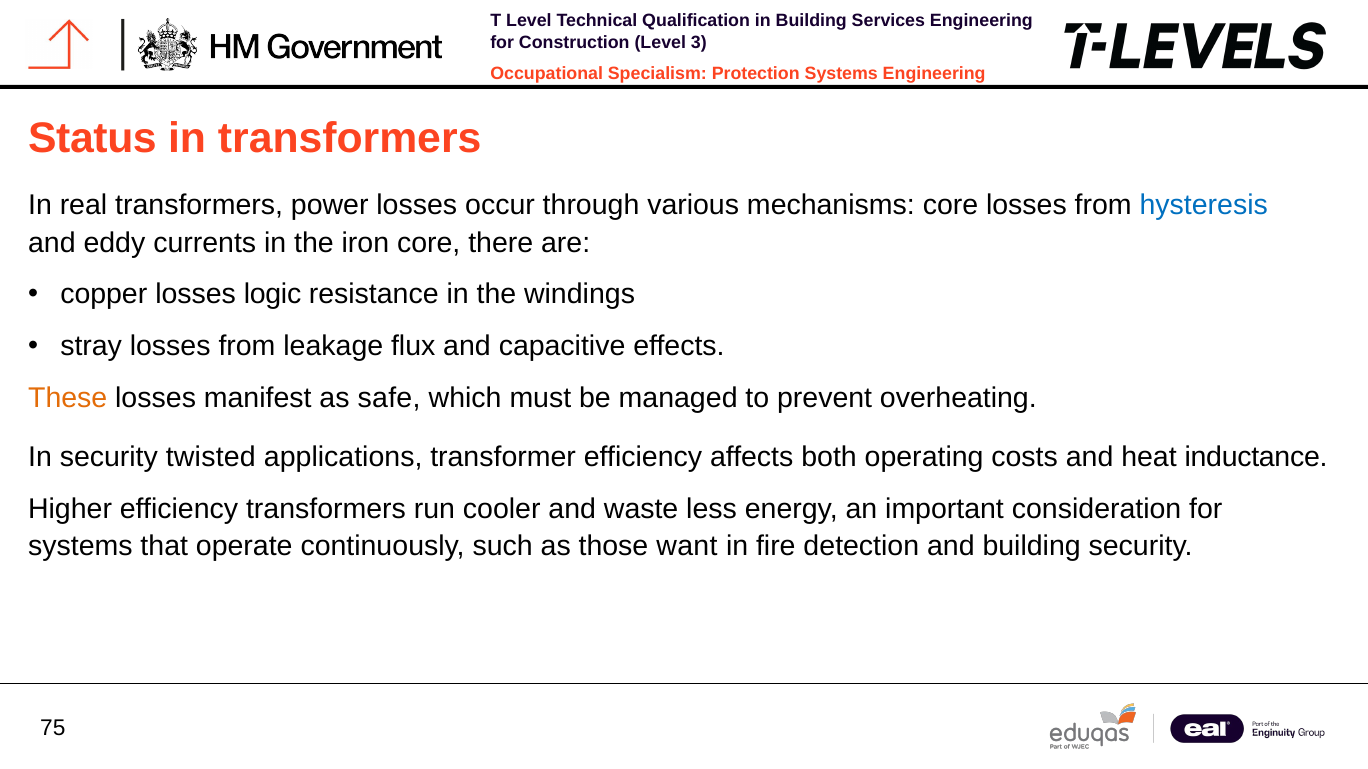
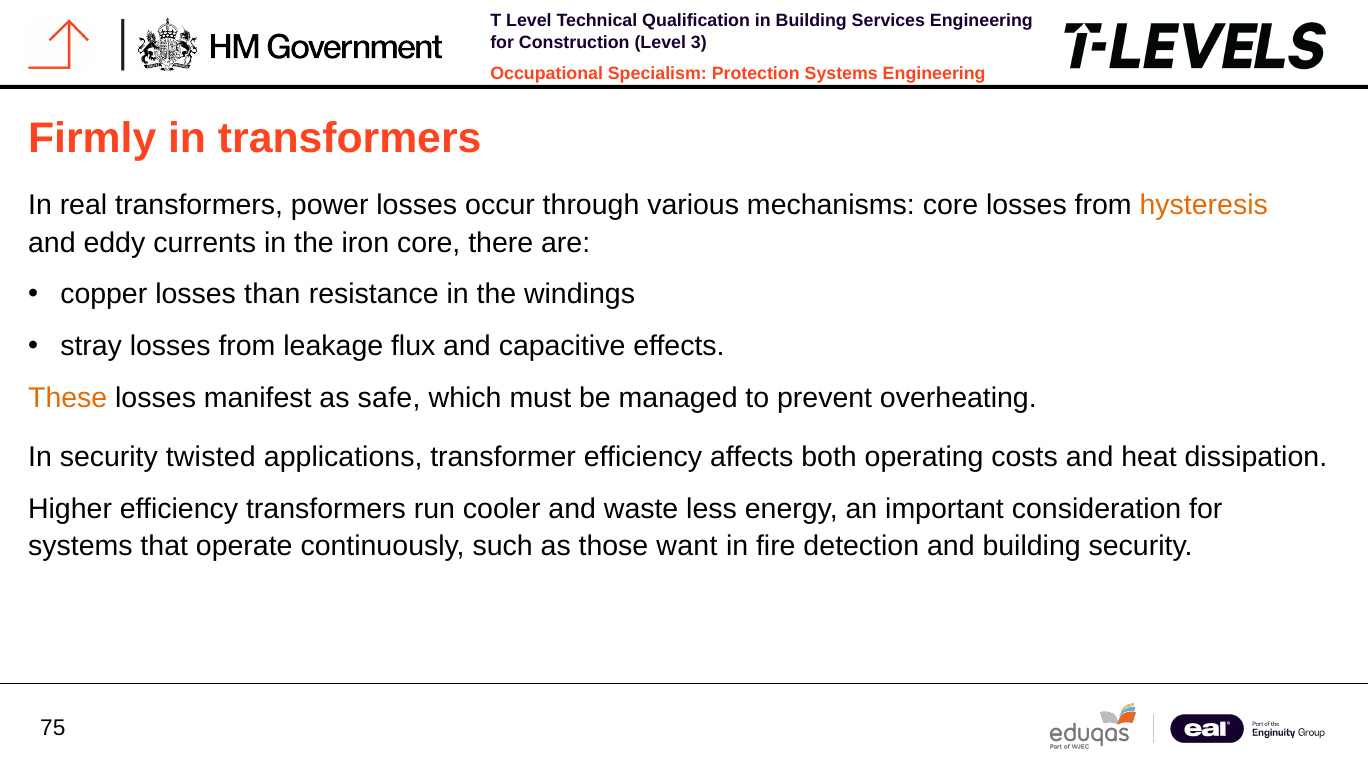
Status: Status -> Firmly
hysteresis colour: blue -> orange
logic: logic -> than
inductance: inductance -> dissipation
